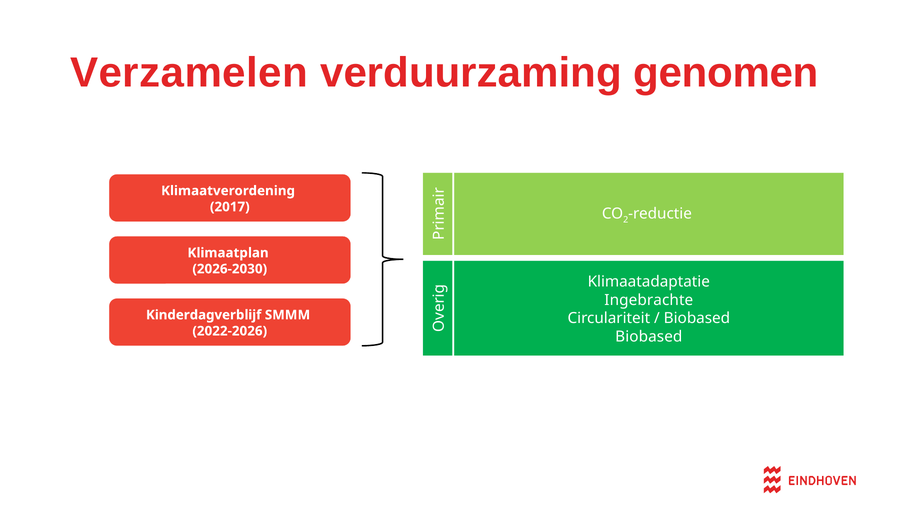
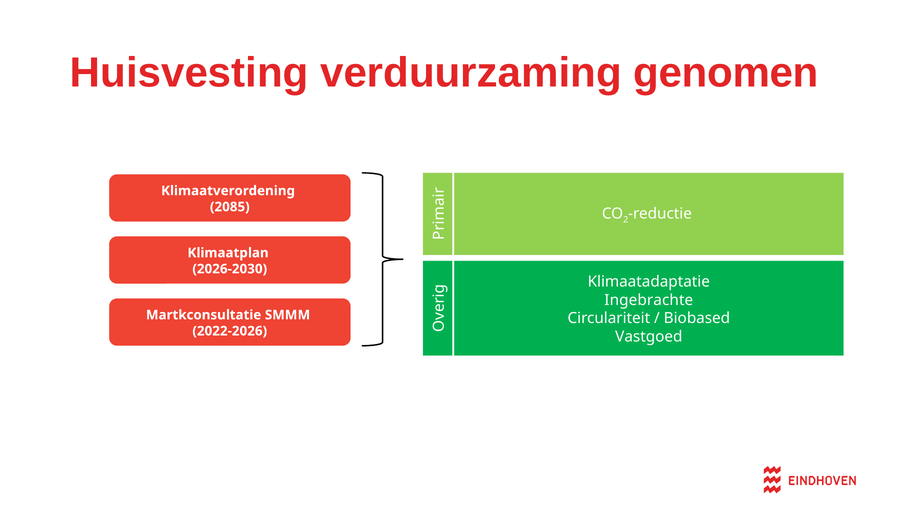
Verzamelen: Verzamelen -> Huisvesting
2017: 2017 -> 2085
Kinderdagverblijf: Kinderdagverblijf -> Martkconsultatie
Biobased at (649, 337): Biobased -> Vastgoed
